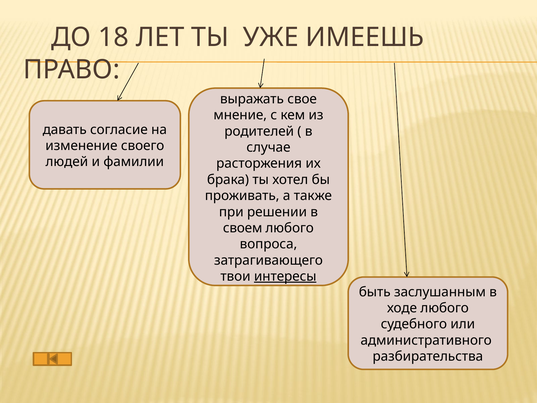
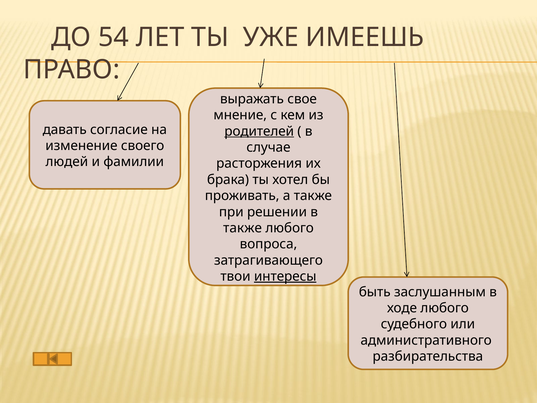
18: 18 -> 54
родителей underline: none -> present
своем at (243, 228): своем -> также
